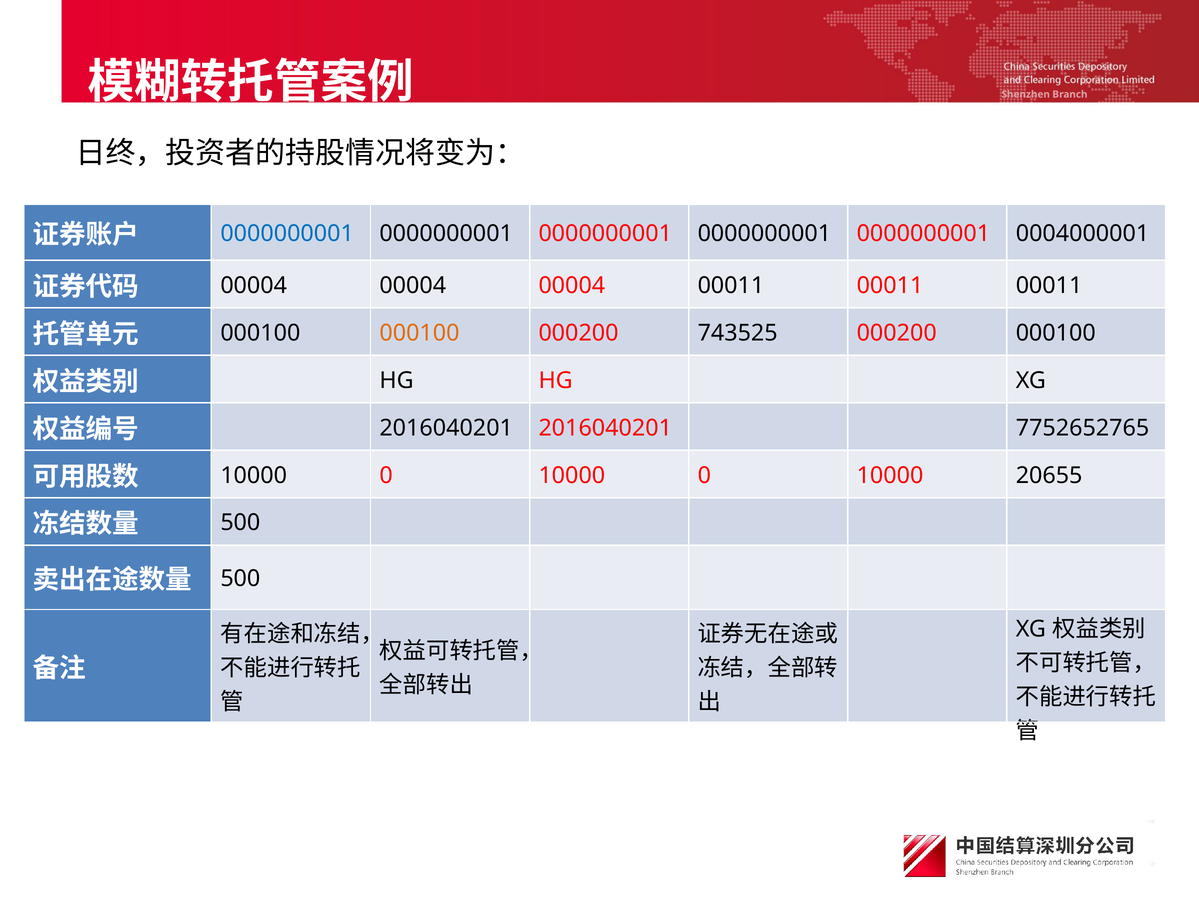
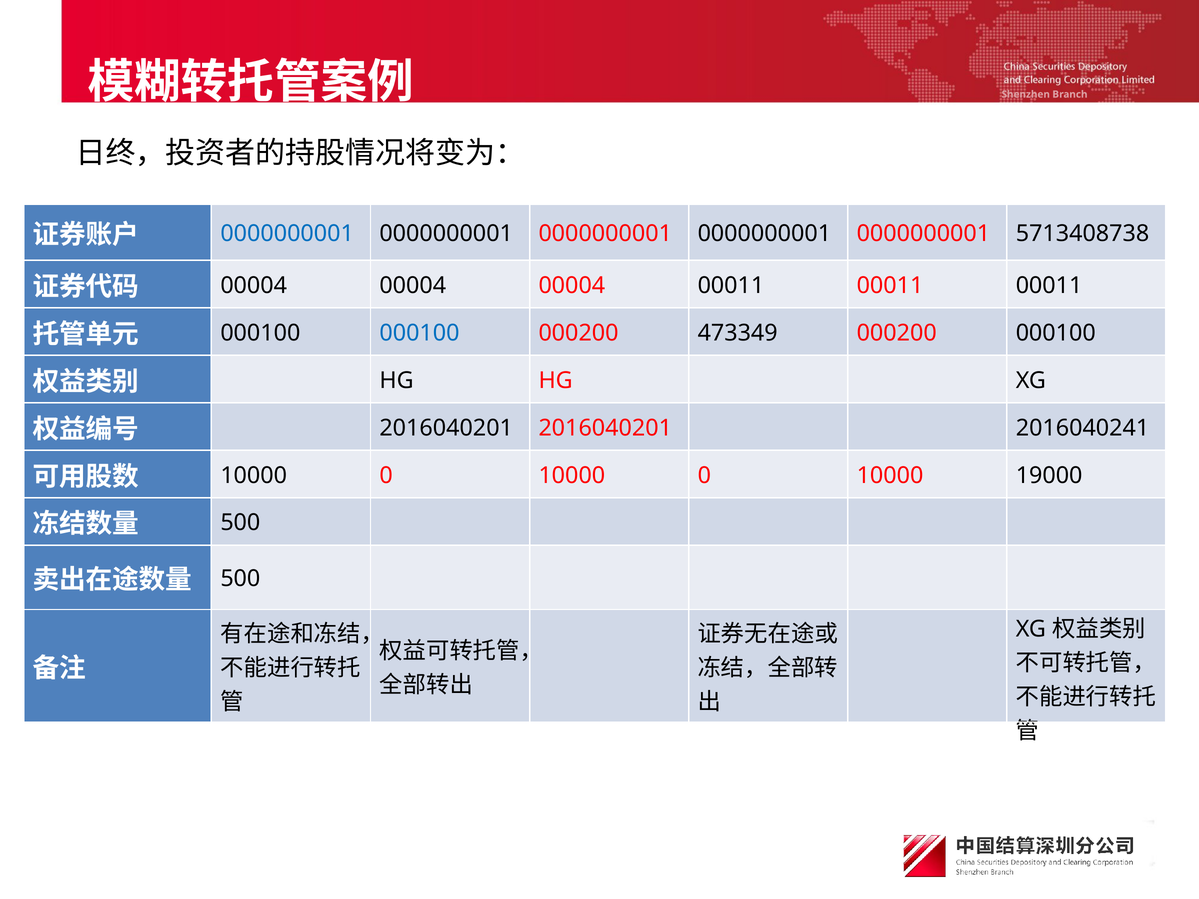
0004000001: 0004000001 -> 5713408738
000100 at (419, 333) colour: orange -> blue
743525: 743525 -> 473349
7752652765: 7752652765 -> 2016040241
20655: 20655 -> 19000
